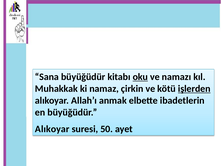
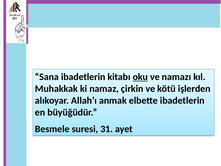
Sana büyüğüdür: büyüğüdür -> ibadetlerin
işlerden underline: present -> none
Alıkoyar at (52, 129): Alıkoyar -> Besmele
50: 50 -> 31
